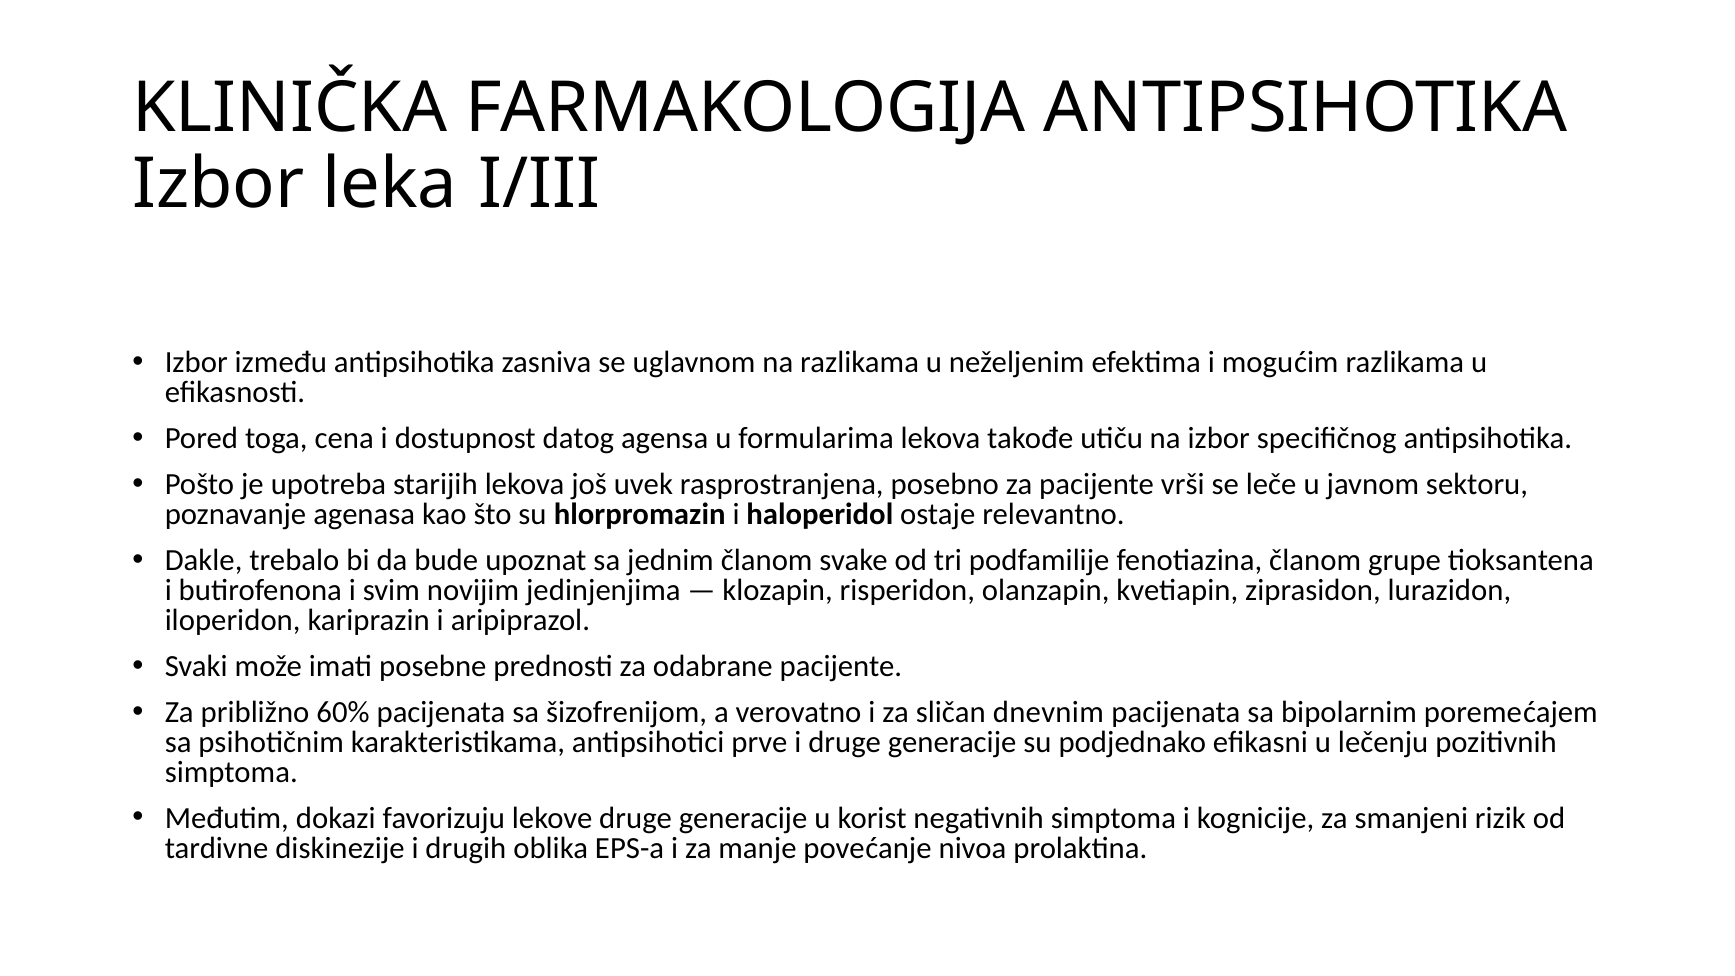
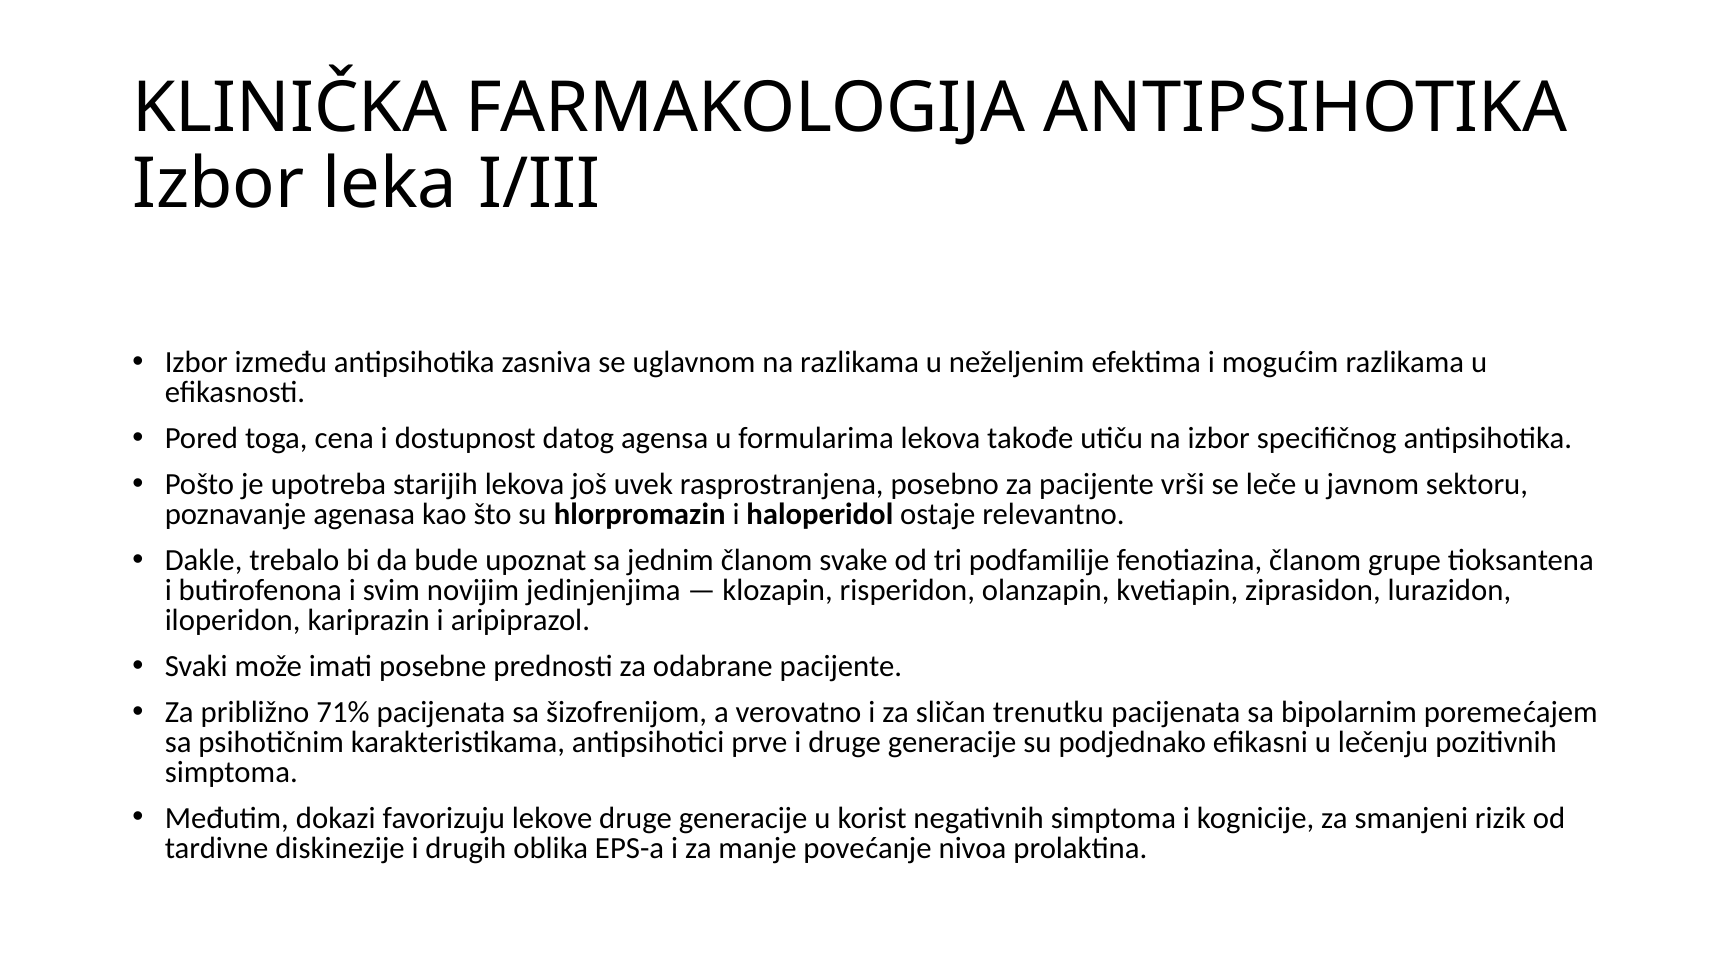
60%: 60% -> 71%
dnevnim: dnevnim -> trenutku
